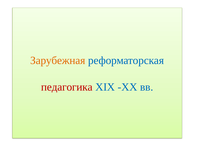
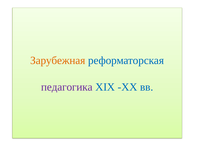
педагогика colour: red -> purple
